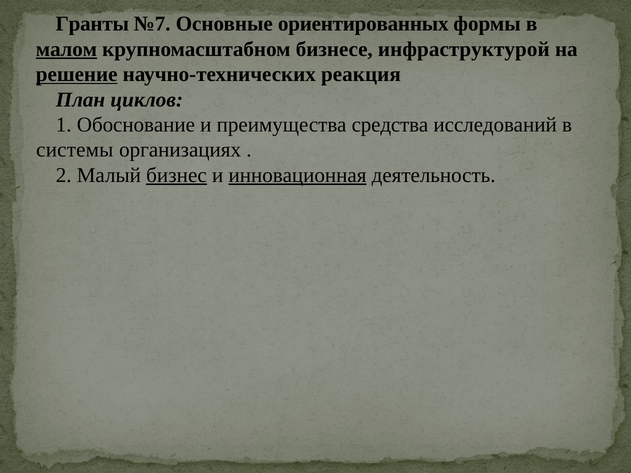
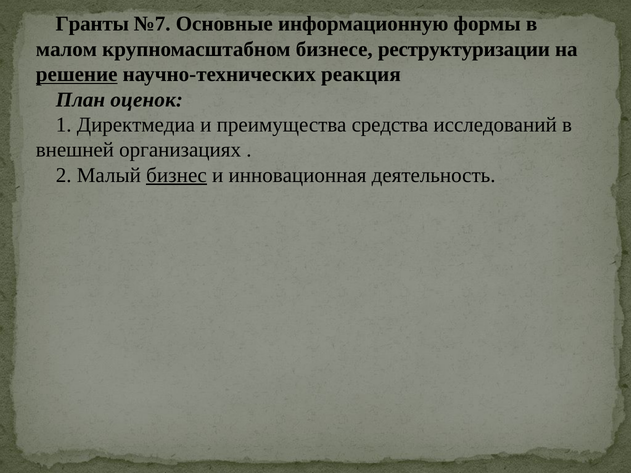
ориентированных: ориентированных -> информационную
малом underline: present -> none
инфраструктурой: инфраструктурой -> реструктуризации
циклов: циклов -> оценок
Обоснование: Обоснование -> Директмедиа
системы: системы -> внешней
инновационная underline: present -> none
